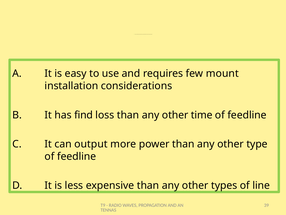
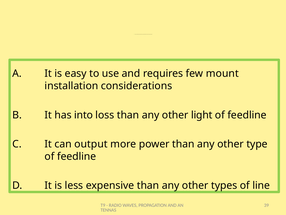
find: find -> into
time: time -> light
